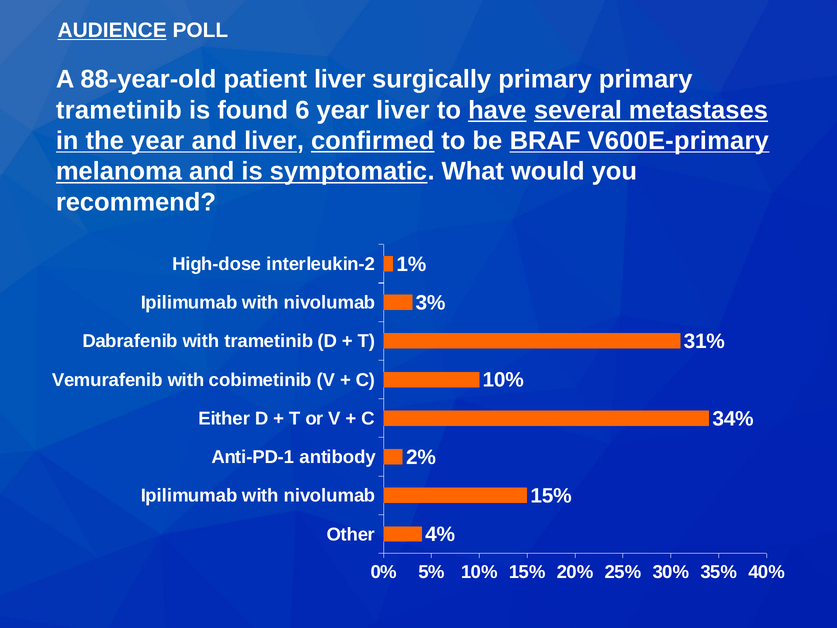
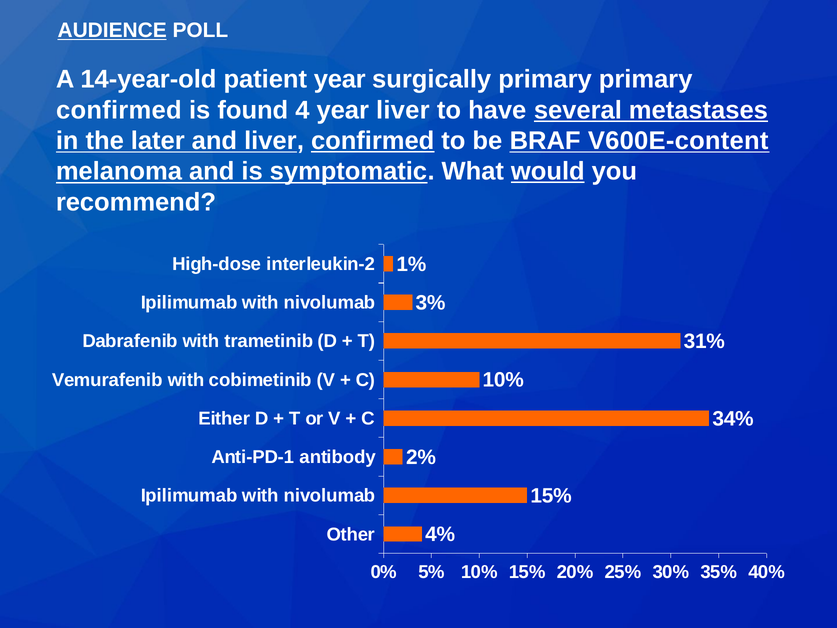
88-year-old: 88-year-old -> 14-year-old
patient liver: liver -> year
trametinib at (119, 110): trametinib -> confirmed
6: 6 -> 4
have underline: present -> none
the year: year -> later
V600E-primary: V600E-primary -> V600E-content
would underline: none -> present
